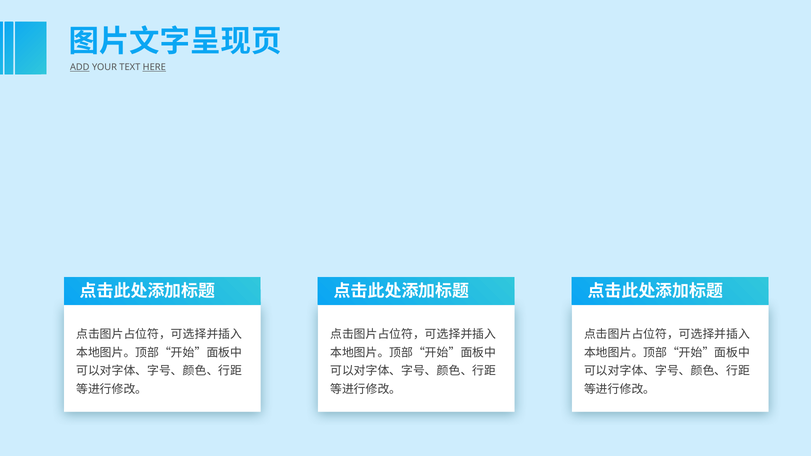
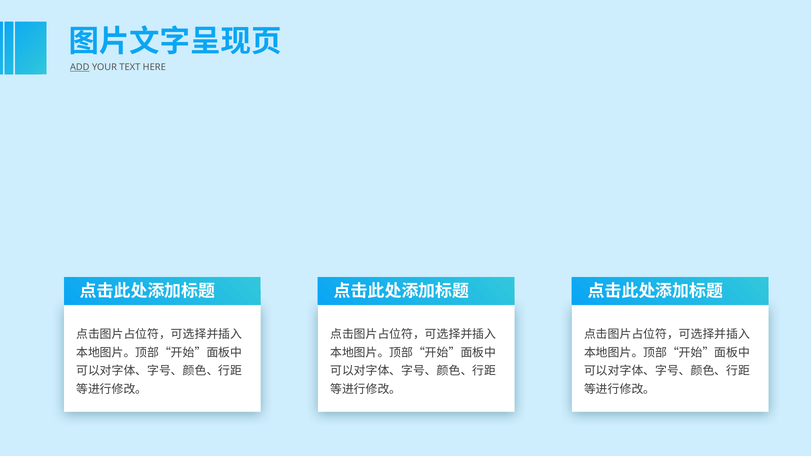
HERE underline: present -> none
